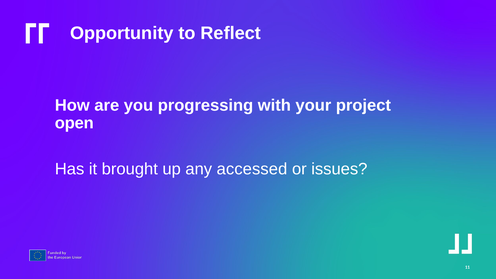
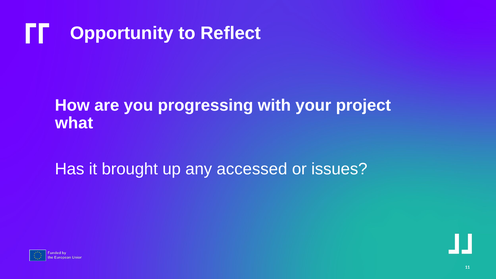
open: open -> what
